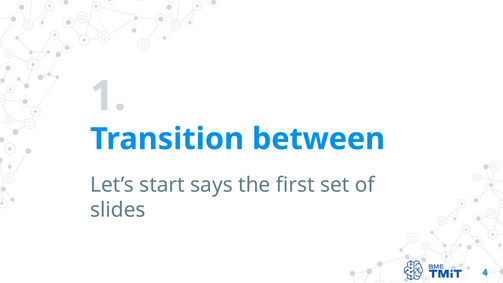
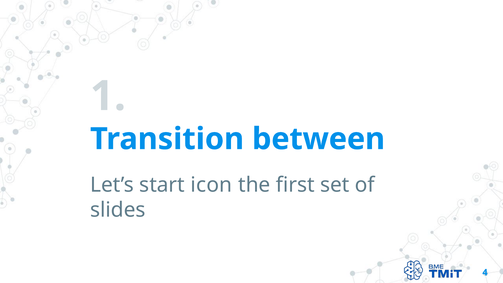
says: says -> icon
